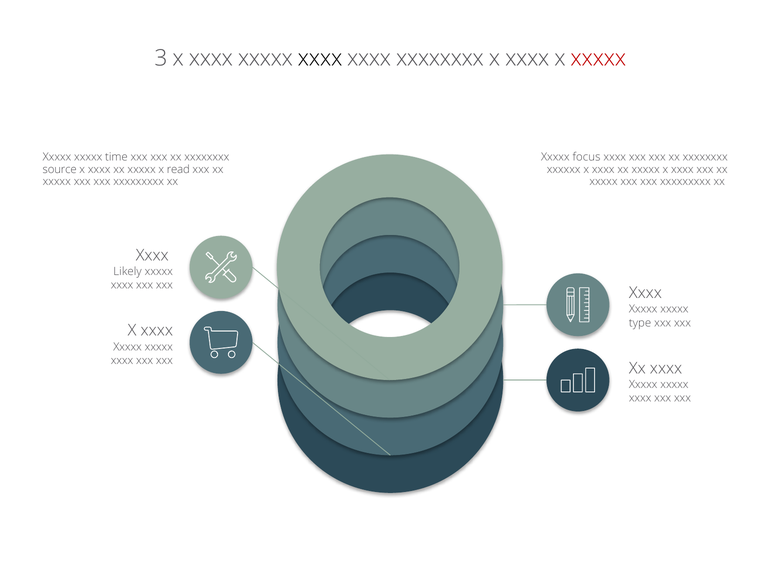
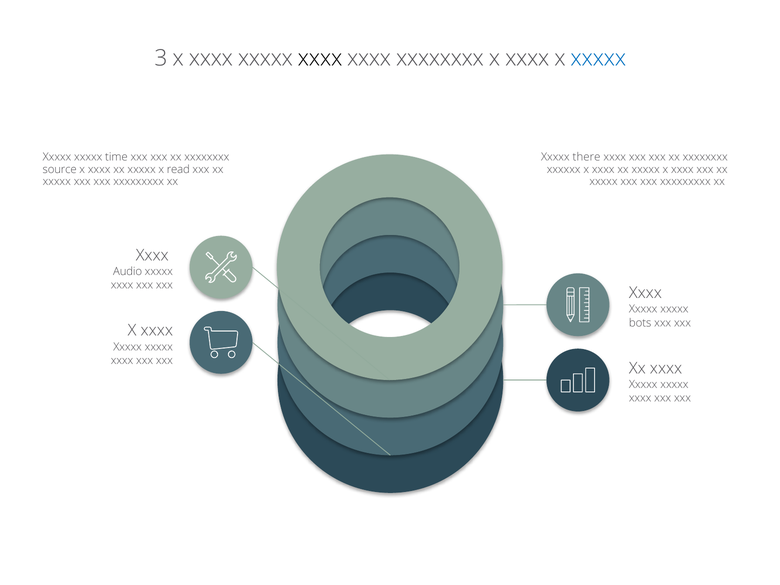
xxxxx at (598, 58) colour: red -> blue
focus: focus -> there
Likely: Likely -> Audio
type: type -> bots
